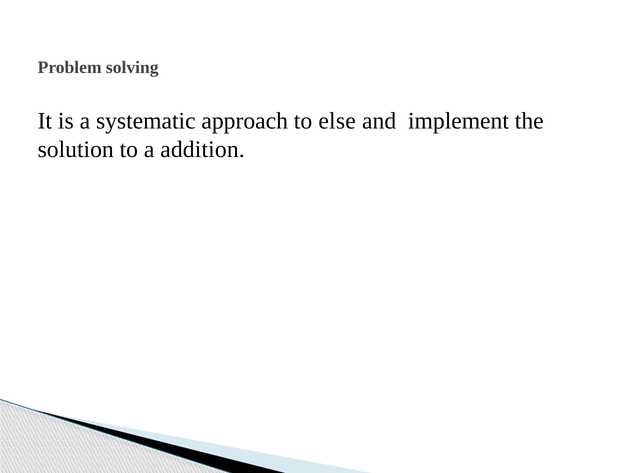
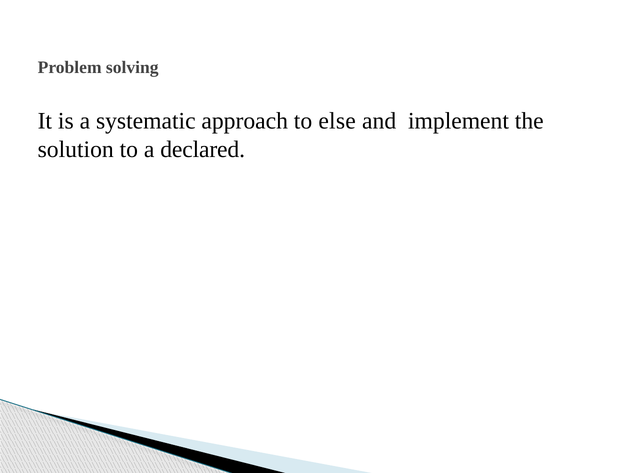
addition: addition -> declared
